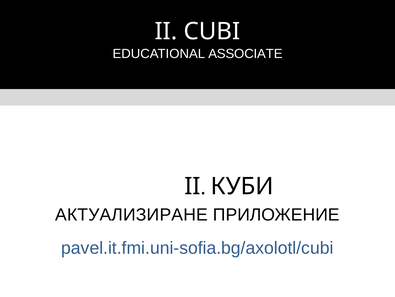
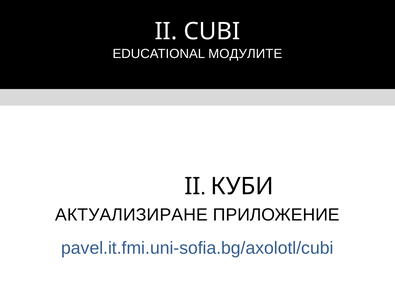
ASSOCIATE: ASSOCIATE -> МОДУЛИТЕ
